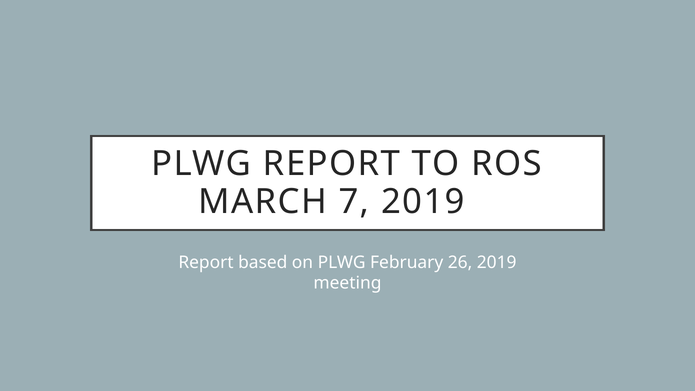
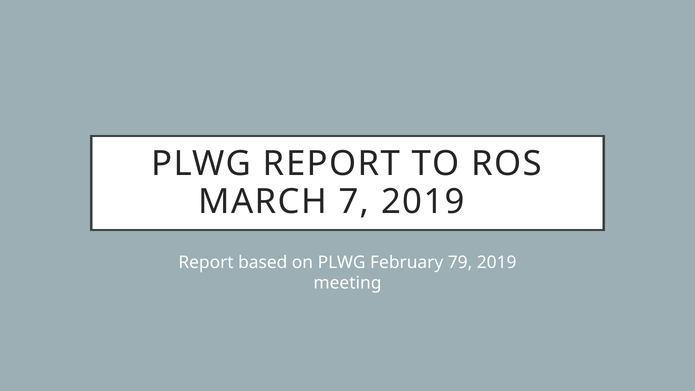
26: 26 -> 79
